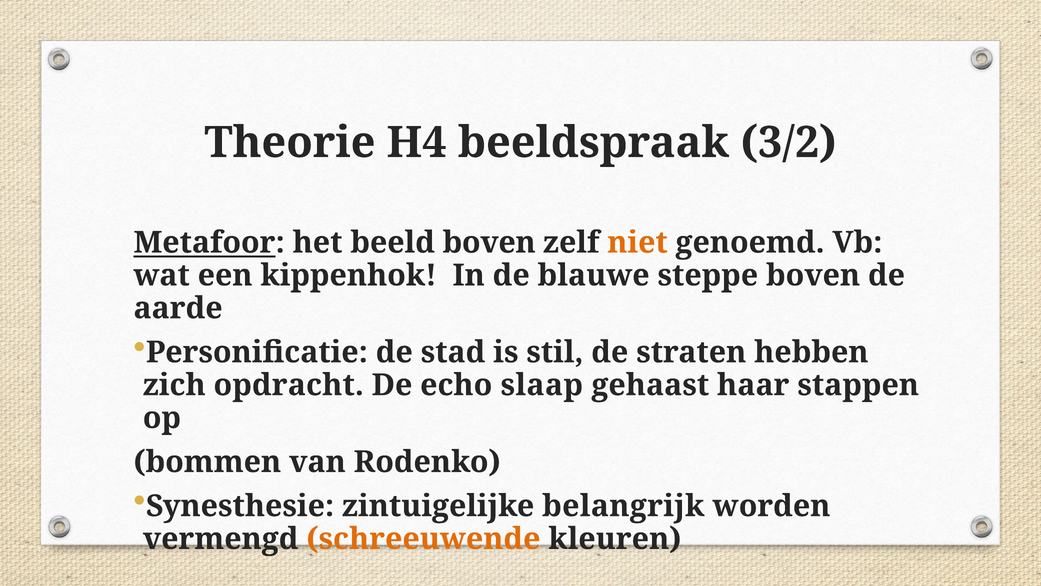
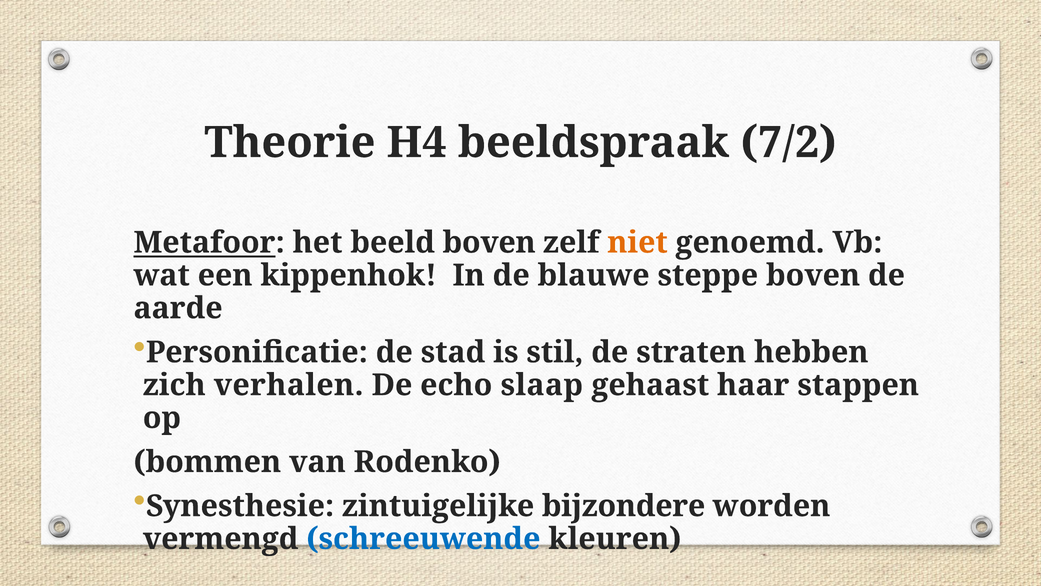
3/2: 3/2 -> 7/2
opdracht: opdracht -> verhalen
belangrijk: belangrijk -> bijzondere
schreeuwende colour: orange -> blue
